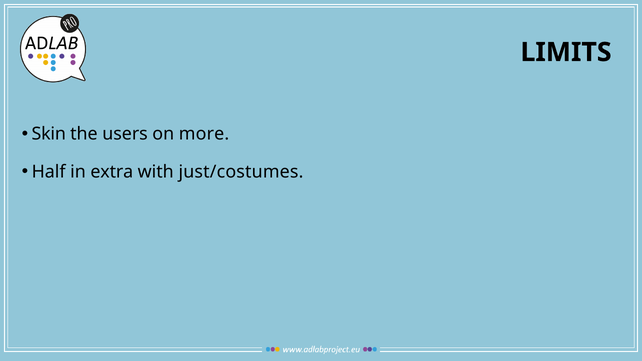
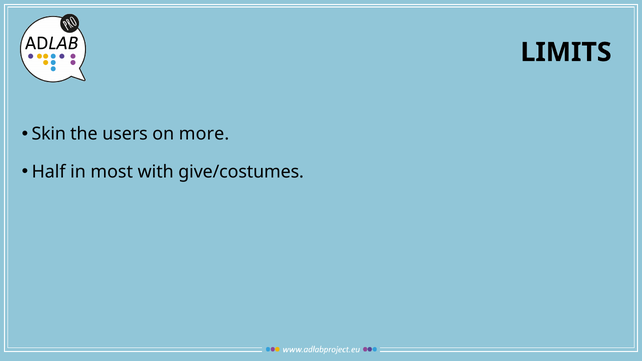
extra: extra -> most
just/costumes: just/costumes -> give/costumes
